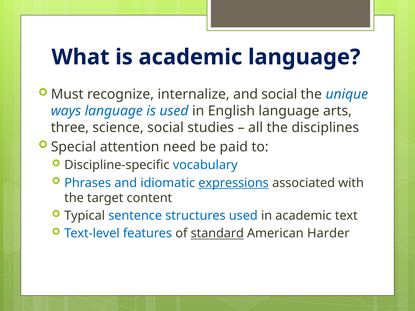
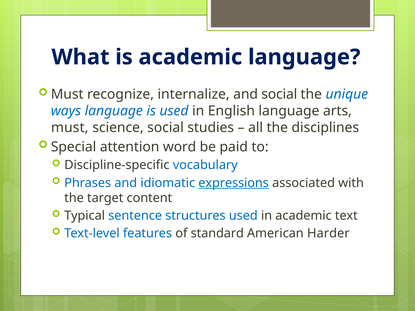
three at (70, 128): three -> must
need: need -> word
standard underline: present -> none
